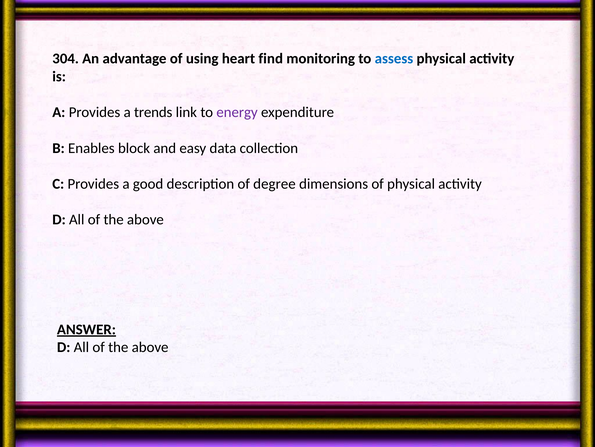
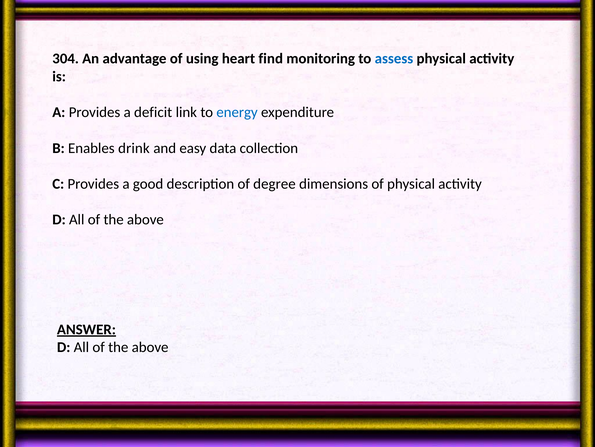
trends: trends -> deficit
energy colour: purple -> blue
block: block -> drink
